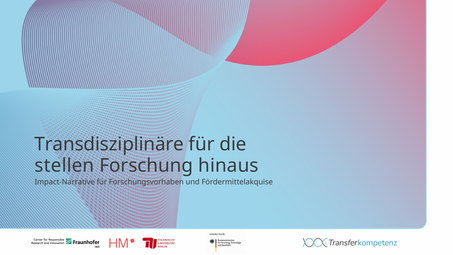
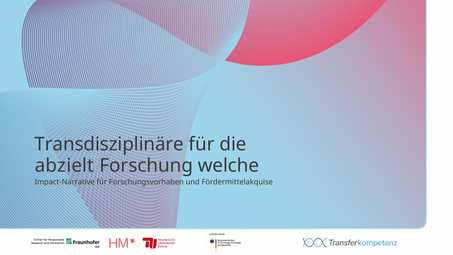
stellen: stellen -> abzielt
hinaus: hinaus -> welche
